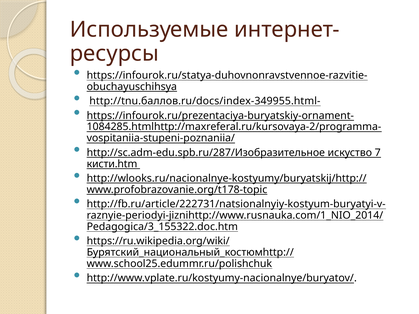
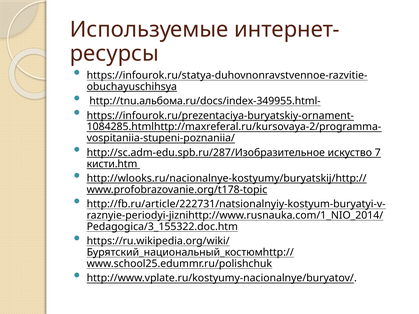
http://tnu.баллов.ru/docs/index-349955.html-: http://tnu.баллов.ru/docs/index-349955.html- -> http://tnu.альбома.ru/docs/index-349955.html-
